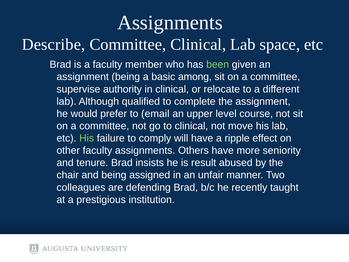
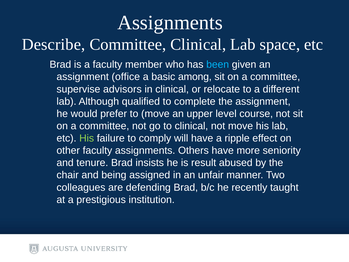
been colour: light green -> light blue
assignment being: being -> office
authority: authority -> advisors
to email: email -> move
